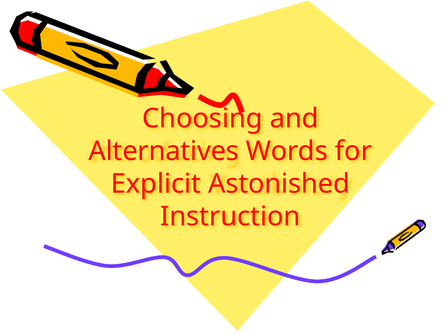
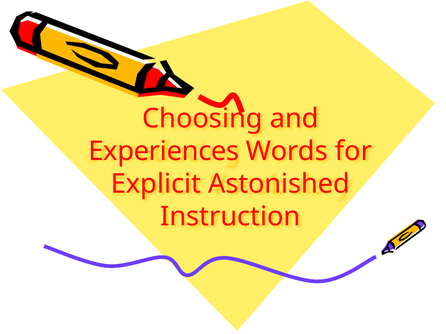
Alternatives: Alternatives -> Experiences
